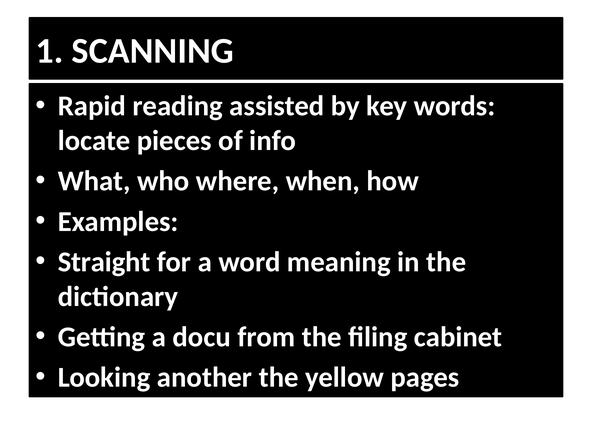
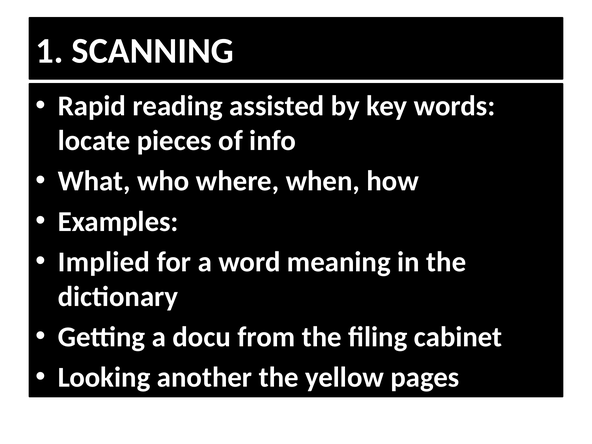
Straight: Straight -> Implied
